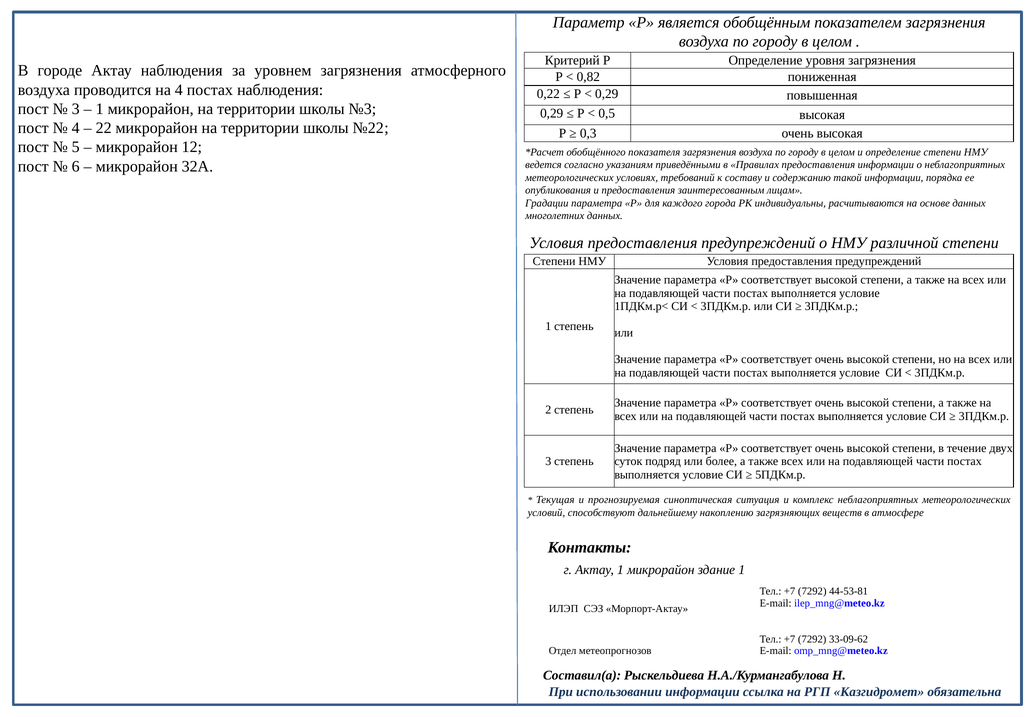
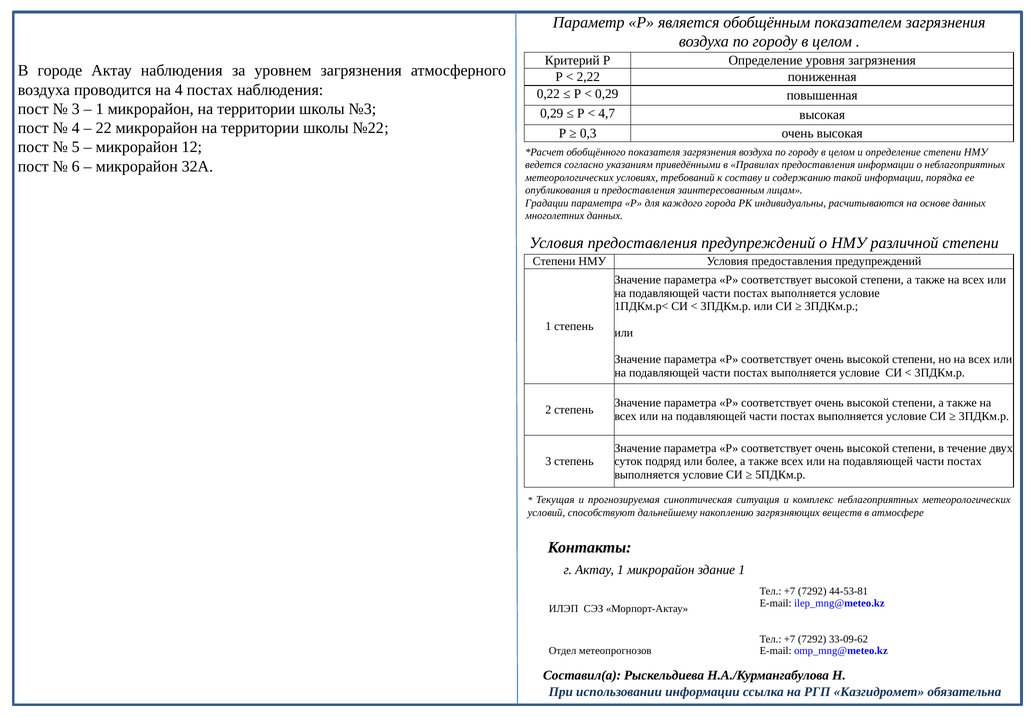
0,82: 0,82 -> 2,22
0,5: 0,5 -> 4,7
